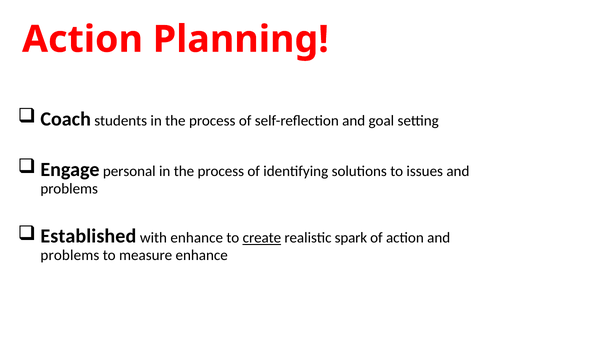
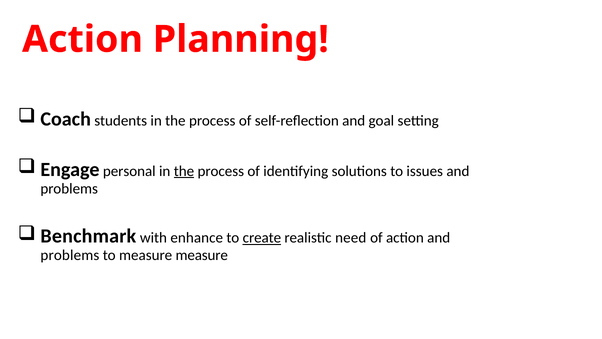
the at (184, 171) underline: none -> present
Established: Established -> Benchmark
spark: spark -> need
measure enhance: enhance -> measure
